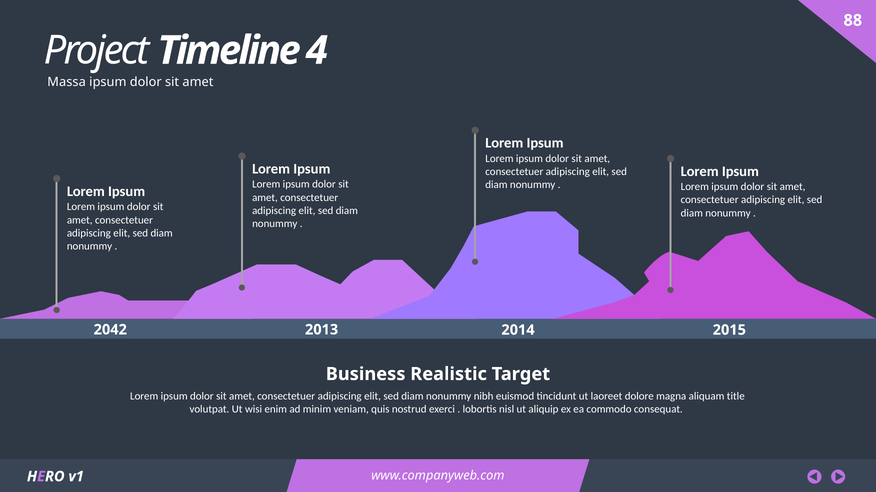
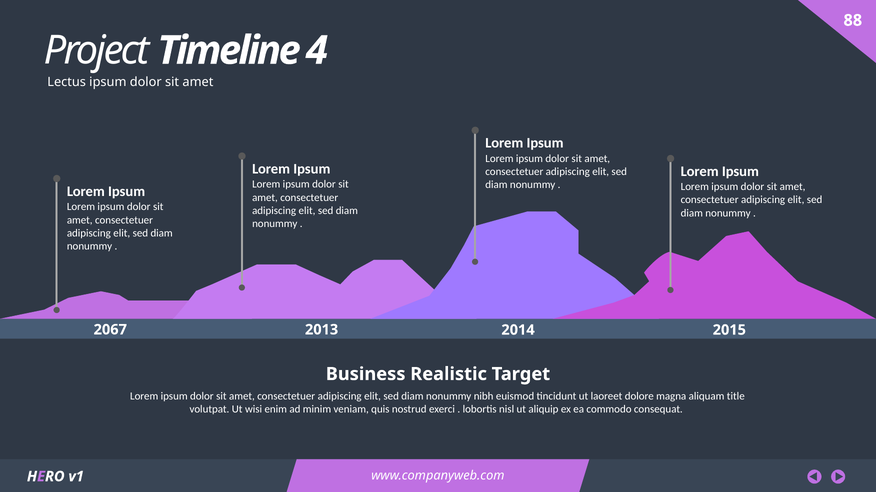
Massa: Massa -> Lectus
2042: 2042 -> 2067
